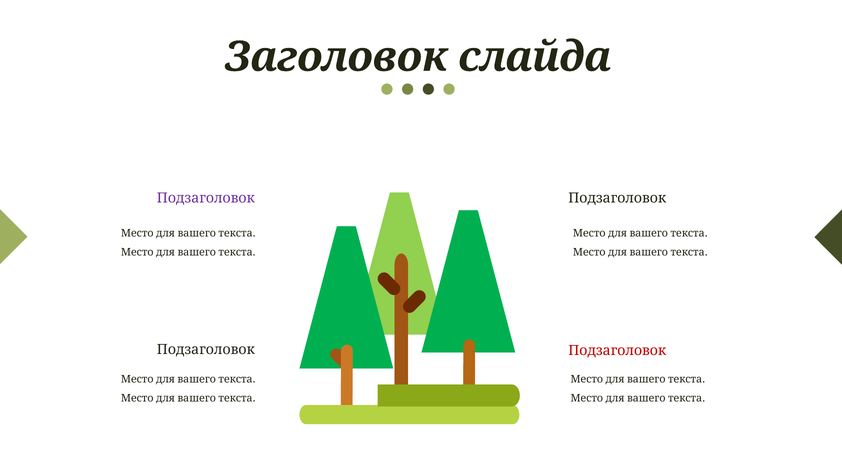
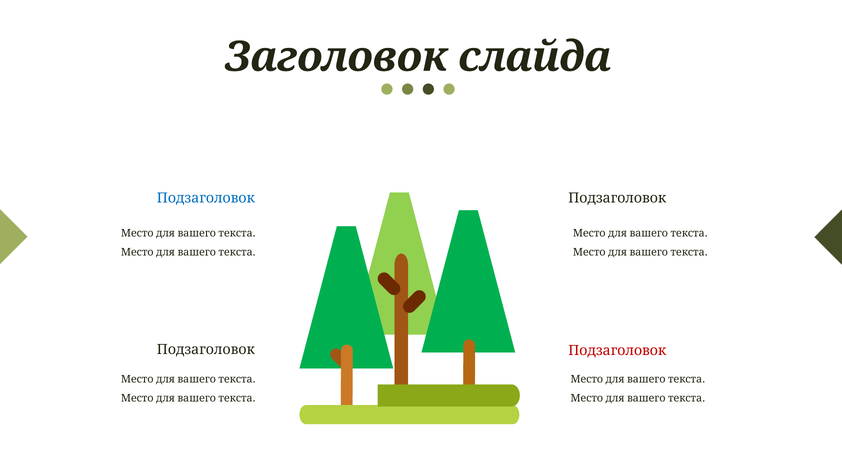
Подзаголовок at (206, 198) colour: purple -> blue
